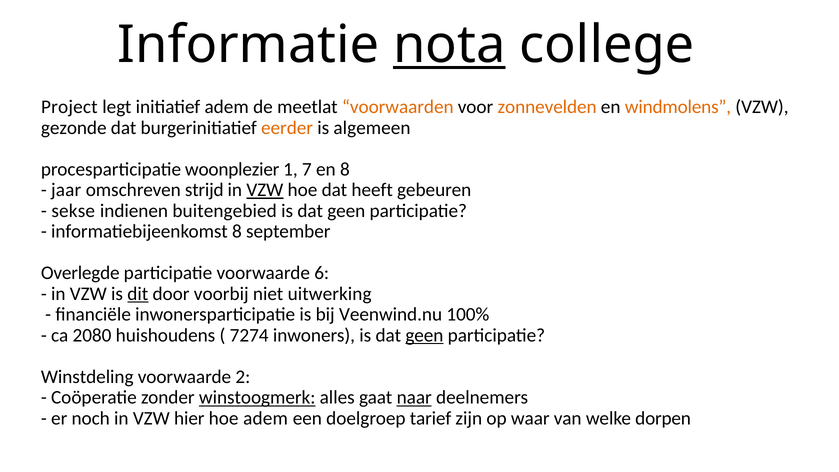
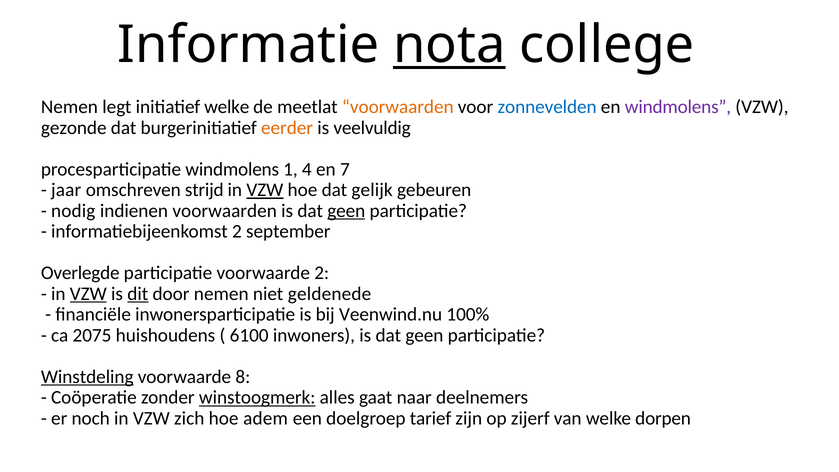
Project at (69, 107): Project -> Nemen
initiatief adem: adem -> welke
zonnevelden colour: orange -> blue
windmolens at (678, 107) colour: orange -> purple
algemeen: algemeen -> veelvuldig
procesparticipatie woonplezier: woonplezier -> windmolens
7: 7 -> 4
en 8: 8 -> 7
heeft: heeft -> gelijk
sekse: sekse -> nodig
indienen buitengebied: buitengebied -> voorwaarden
geen at (346, 211) underline: none -> present
informatiebijeenkomst 8: 8 -> 2
voorwaarde 6: 6 -> 2
VZW at (88, 294) underline: none -> present
door voorbij: voorbij -> nemen
uitwerking: uitwerking -> geldenede
2080: 2080 -> 2075
7274: 7274 -> 6100
geen at (424, 335) underline: present -> none
Winstdeling underline: none -> present
2: 2 -> 8
naar underline: present -> none
hier: hier -> zich
waar: waar -> zijerf
